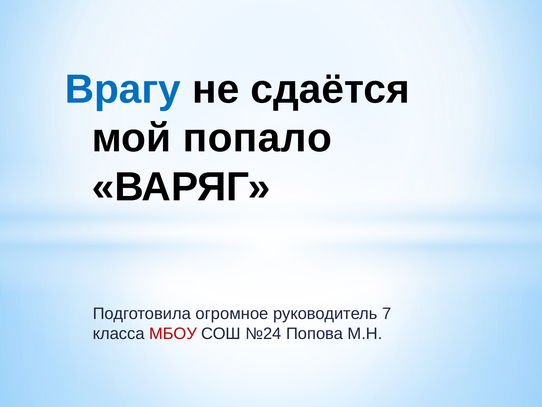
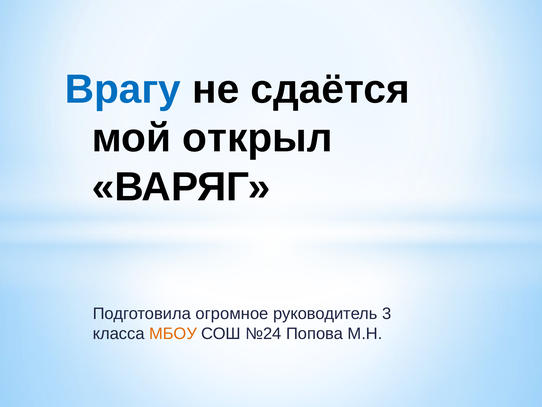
попало: попало -> открыл
7: 7 -> 3
МБОУ colour: red -> orange
